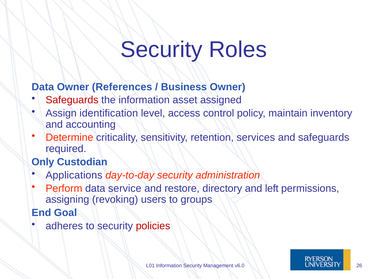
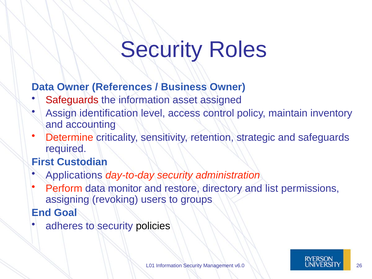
services: services -> strategic
Only: Only -> First
service: service -> monitor
left: left -> list
policies colour: red -> black
